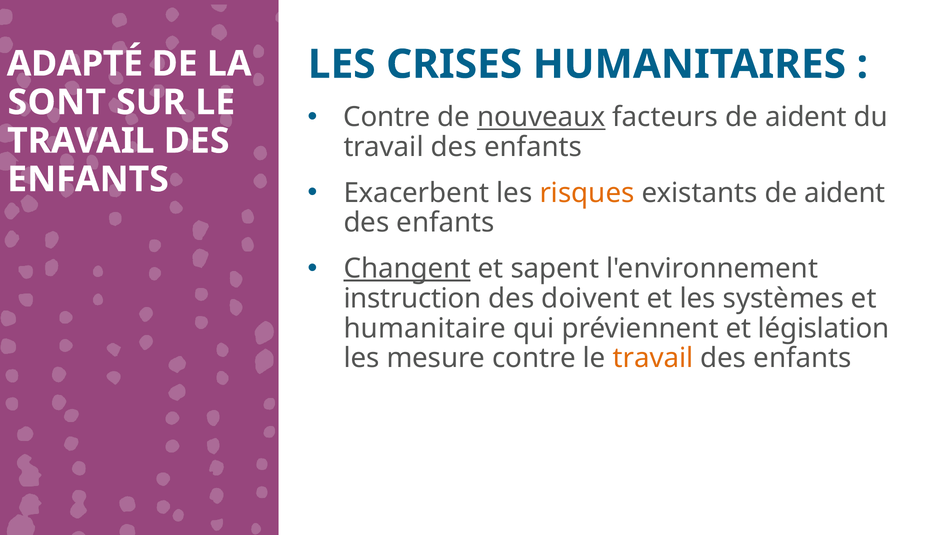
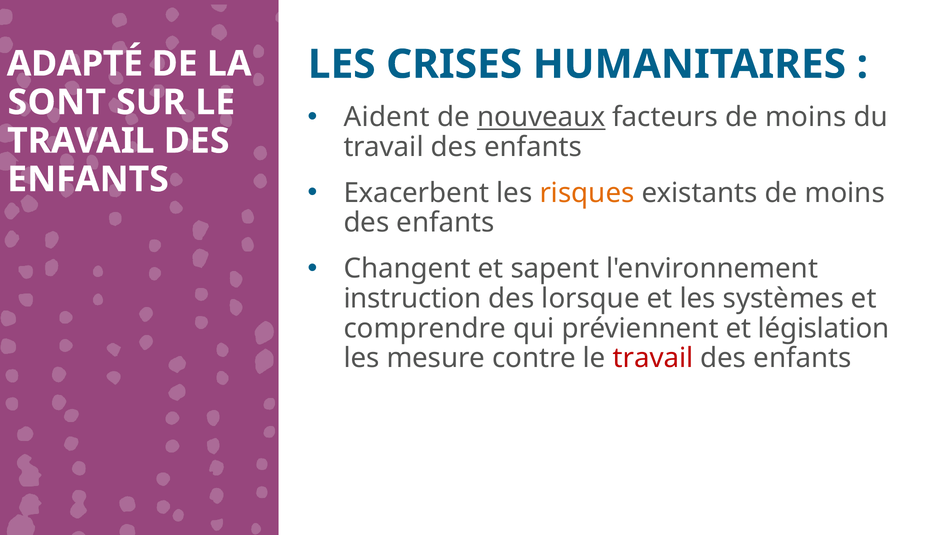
Contre at (387, 117): Contre -> Aident
facteurs de aident: aident -> moins
existants de aident: aident -> moins
Changent underline: present -> none
doivent: doivent -> lorsque
humanitaire: humanitaire -> comprendre
travail at (653, 358) colour: orange -> red
